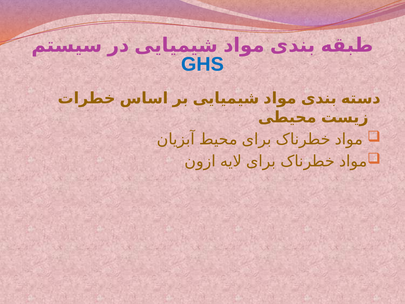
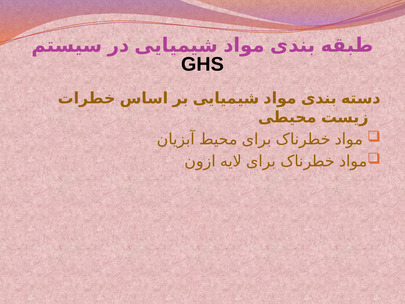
GHS colour: blue -> black
